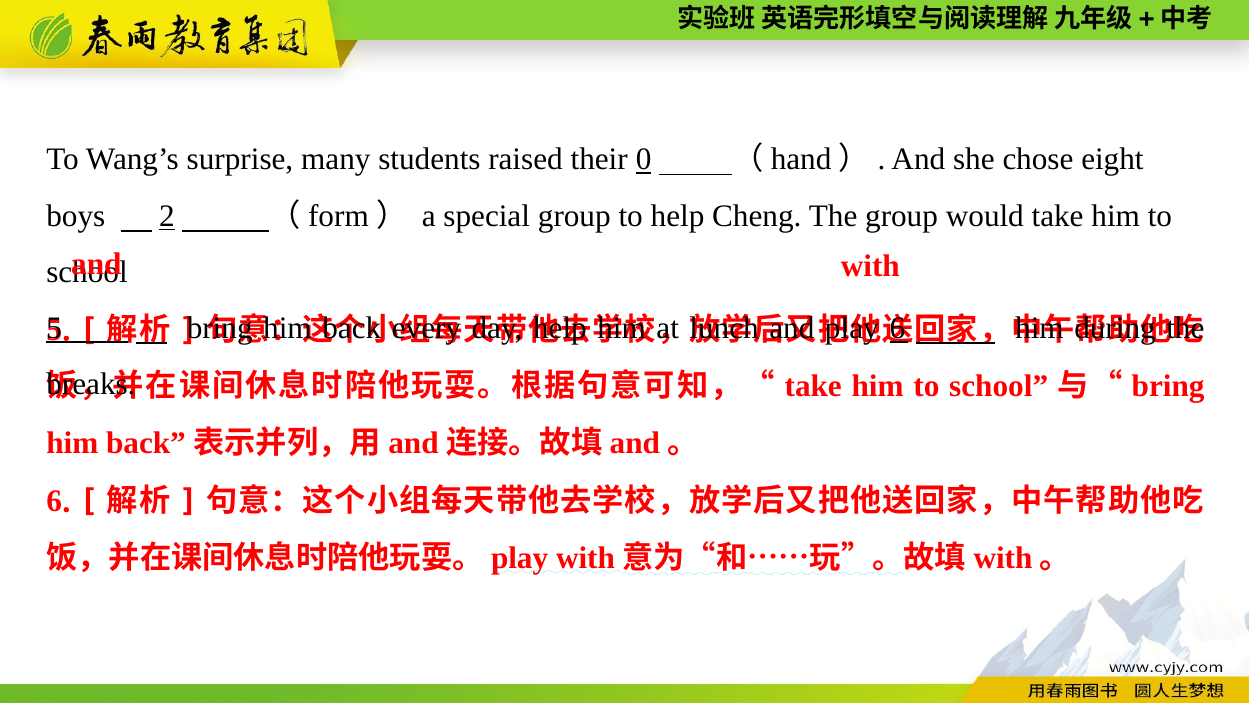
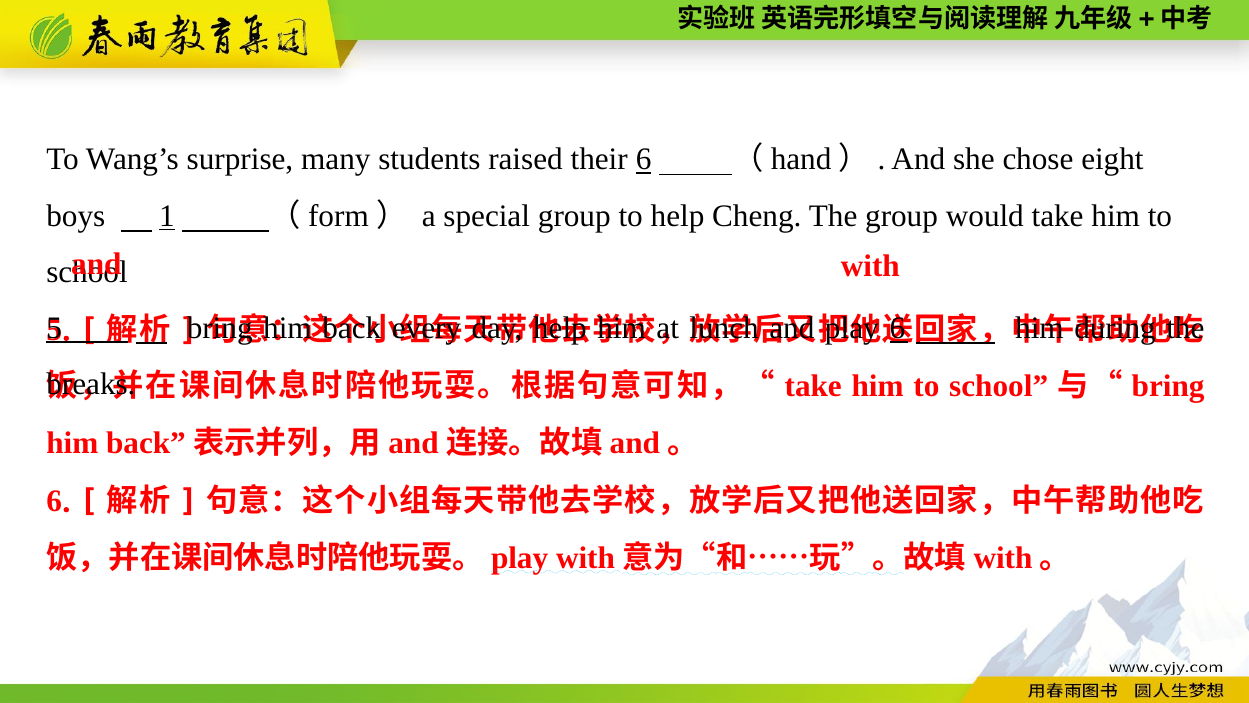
their 0: 0 -> 6
2: 2 -> 1
